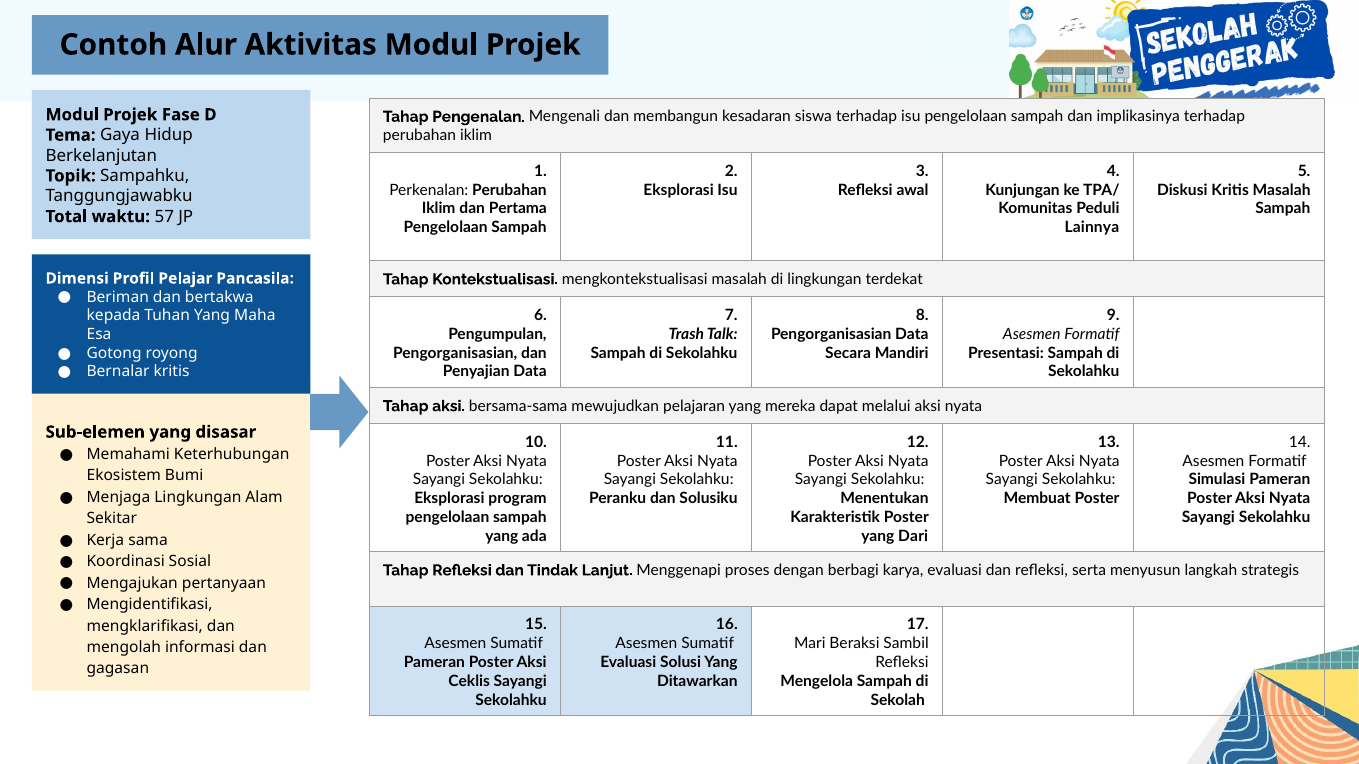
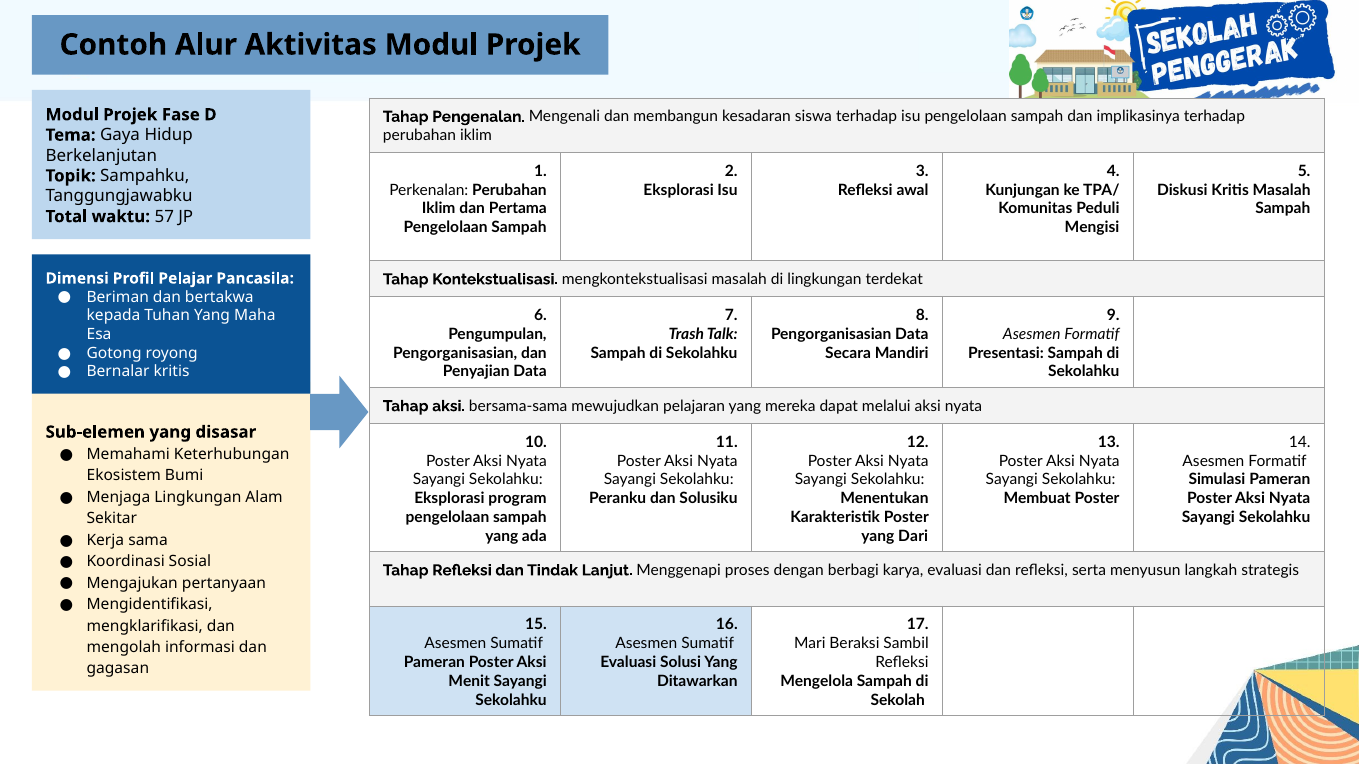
Lainnya: Lainnya -> Mengisi
Ceklis: Ceklis -> Menit
